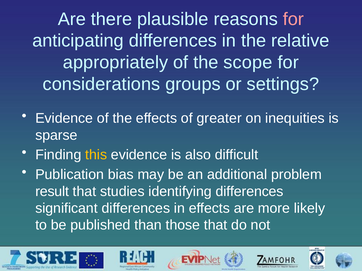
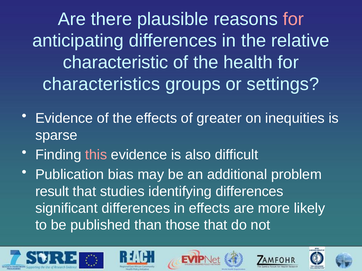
appropriately: appropriately -> characteristic
scope: scope -> health
considerations: considerations -> characteristics
this colour: yellow -> pink
